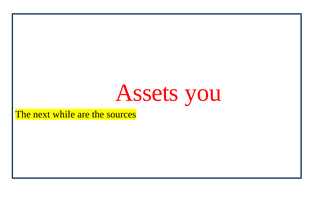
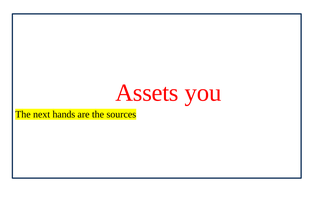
while: while -> hands
